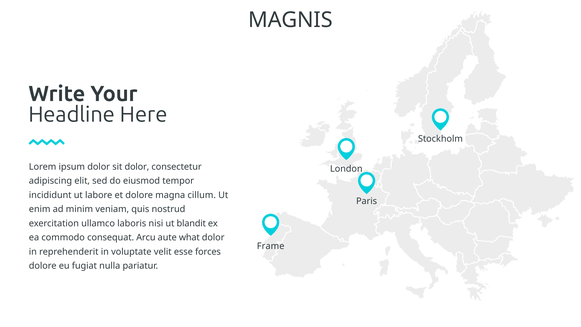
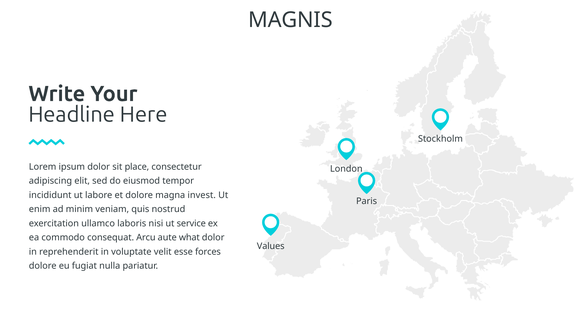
sit dolor: dolor -> place
cillum: cillum -> invest
blandit: blandit -> service
Frame: Frame -> Values
